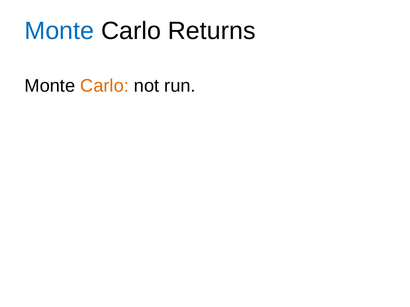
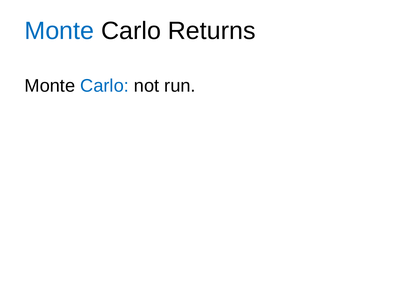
Carlo at (105, 86) colour: orange -> blue
